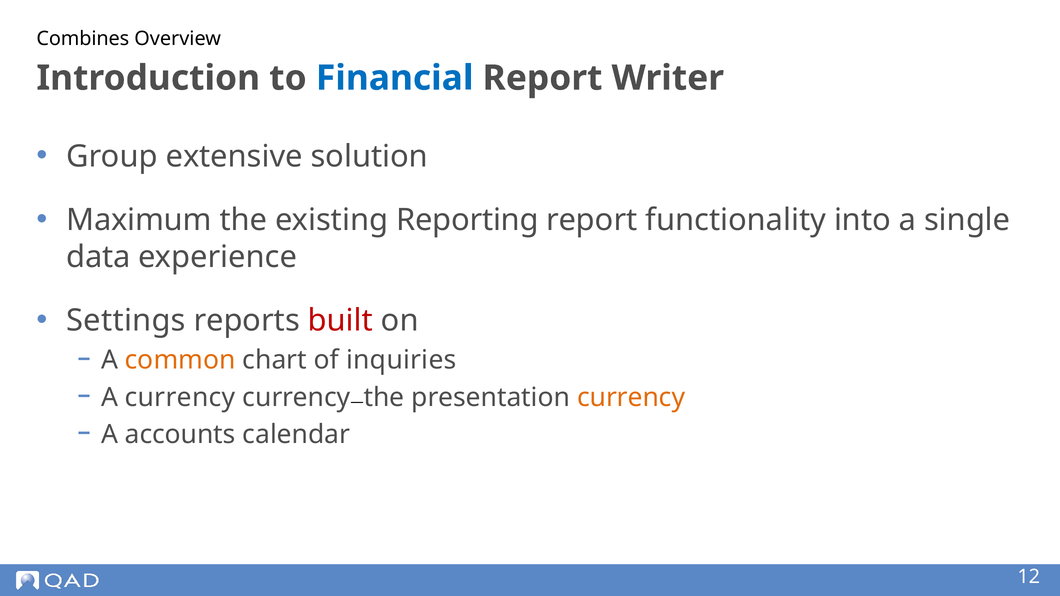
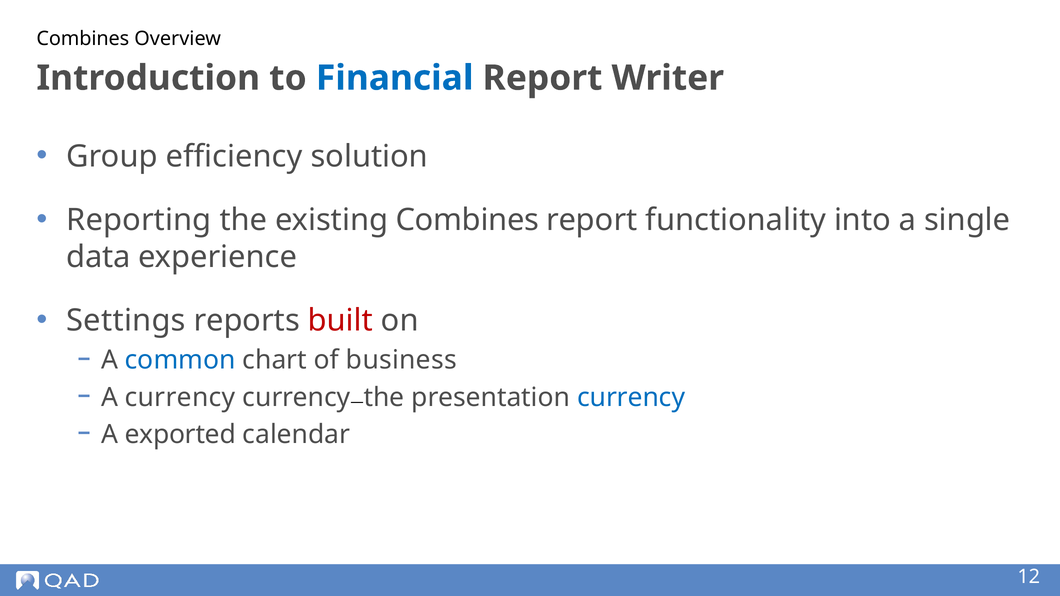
extensive: extensive -> efficiency
Maximum: Maximum -> Reporting
existing Reporting: Reporting -> Combines
common colour: orange -> blue
inquiries: inquiries -> business
currency at (631, 397) colour: orange -> blue
accounts: accounts -> exported
